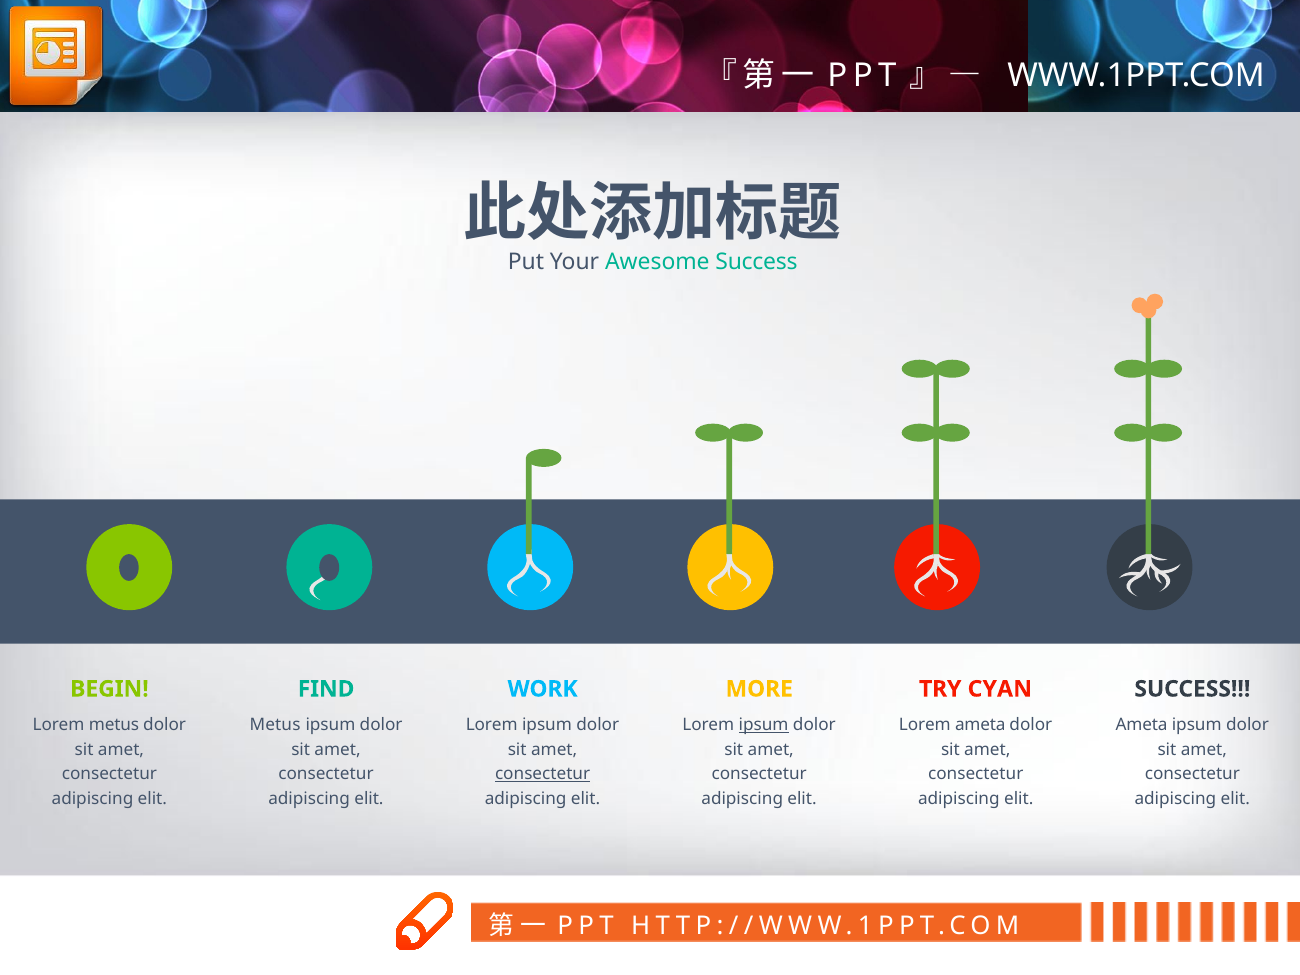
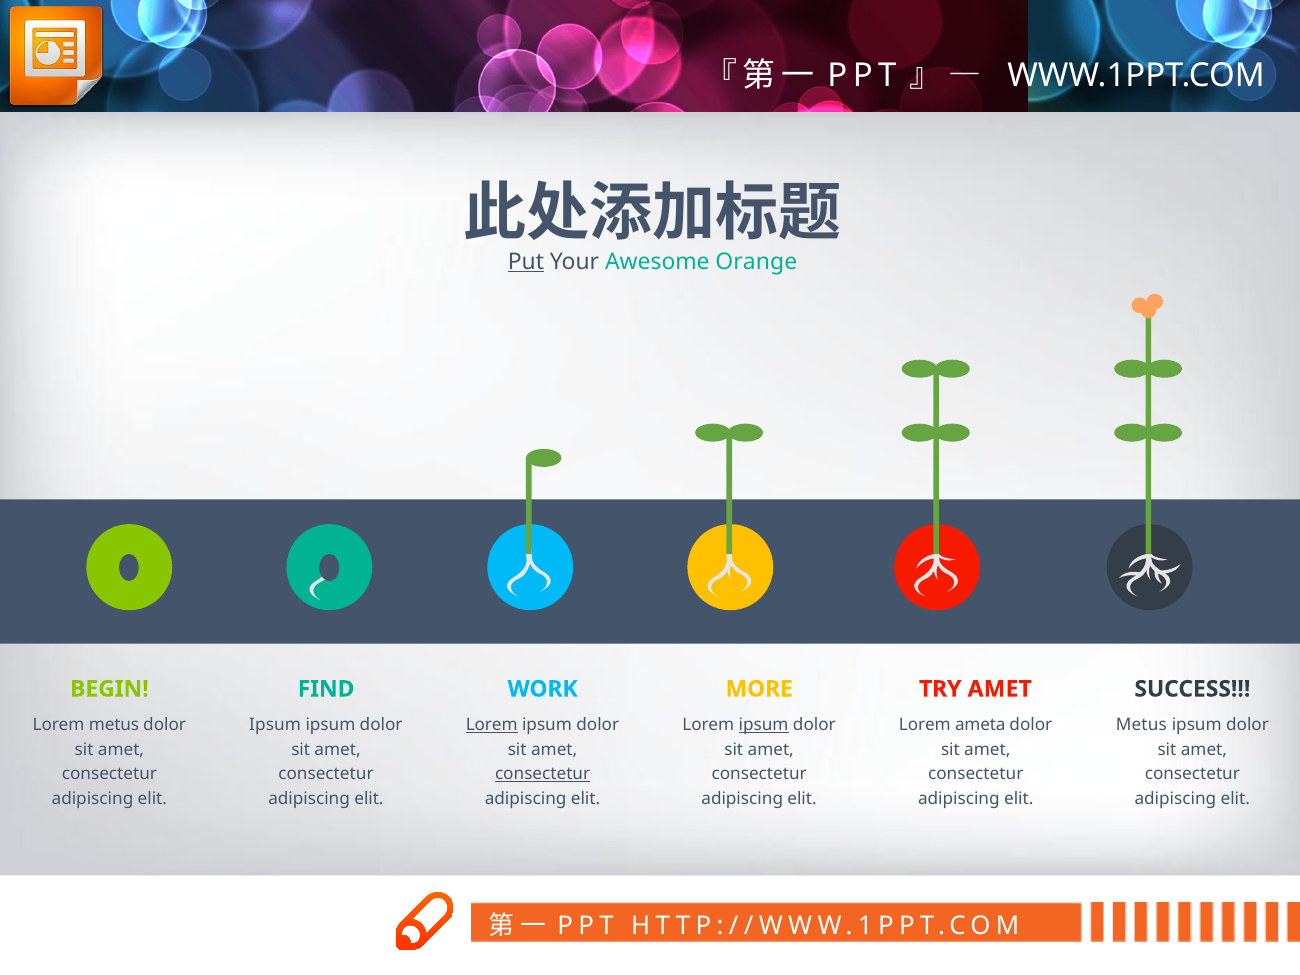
Put underline: none -> present
Awesome Success: Success -> Orange
TRY CYAN: CYAN -> AMET
Metus at (275, 725): Metus -> Ipsum
Lorem at (492, 725) underline: none -> present
Ameta at (1142, 725): Ameta -> Metus
